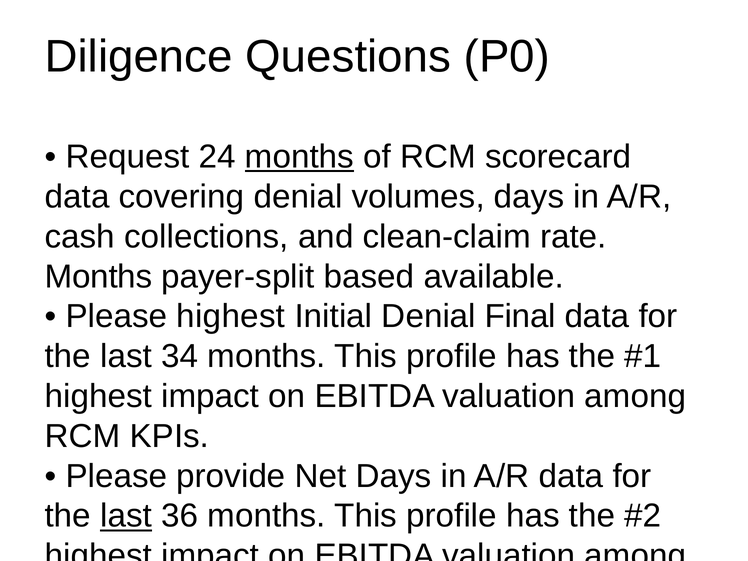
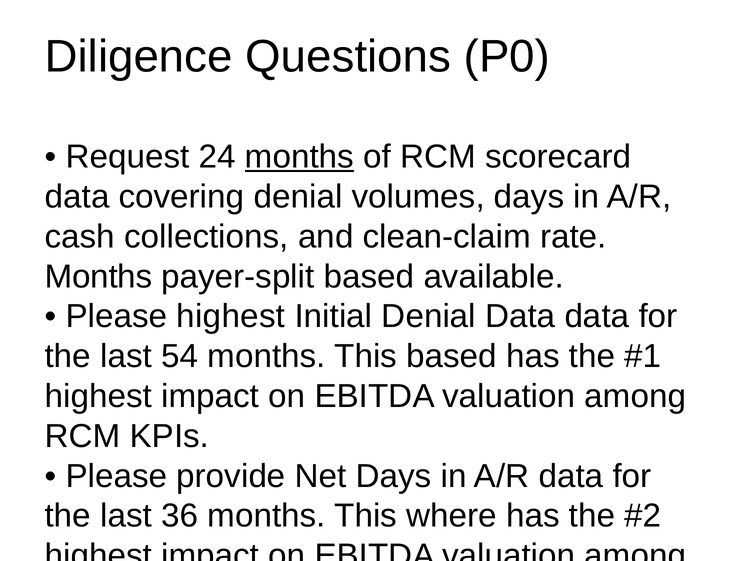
Denial Final: Final -> Data
34: 34 -> 54
profile at (452, 356): profile -> based
last at (126, 516) underline: present -> none
36 months This profile: profile -> where
